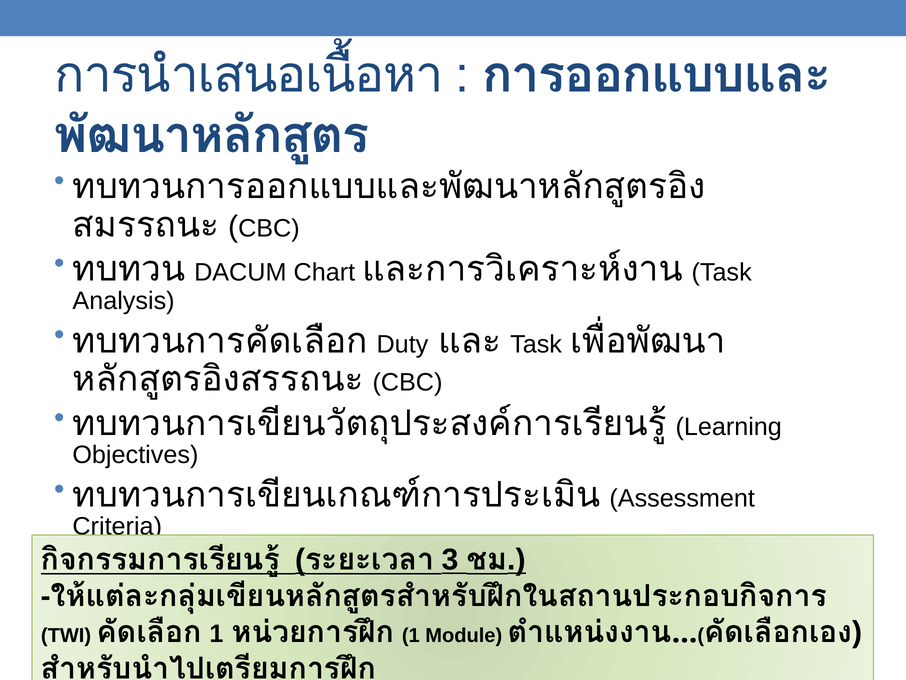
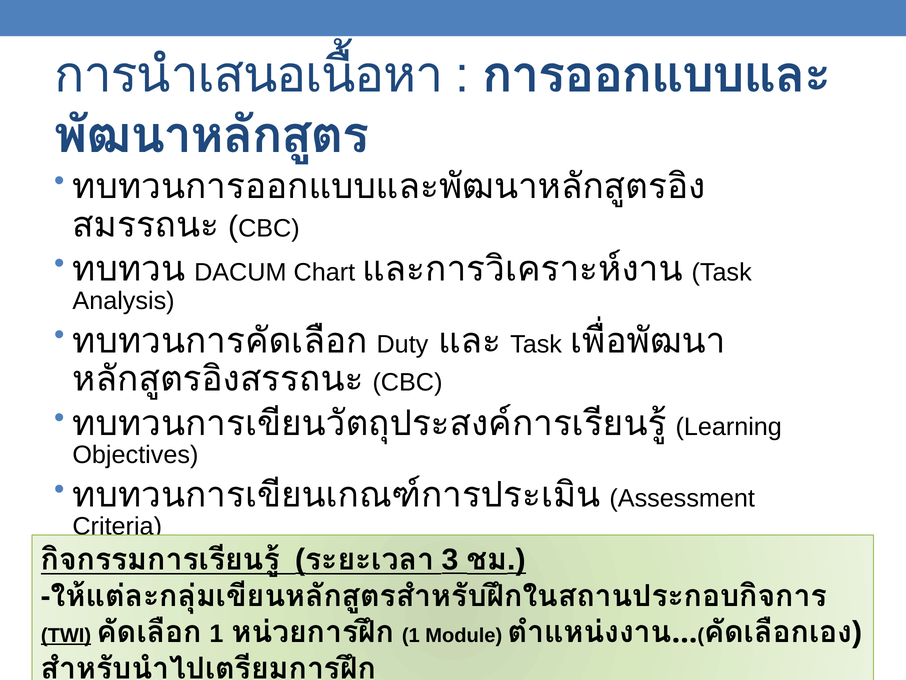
TWI underline: none -> present
